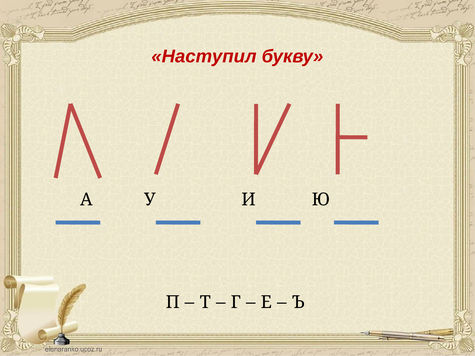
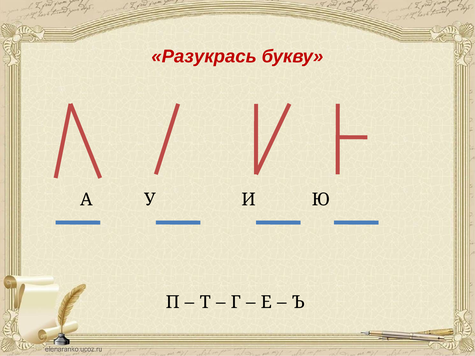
Наступил: Наступил -> Разукрась
